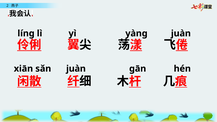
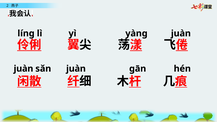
xiān at (23, 69): xiān -> juàn
